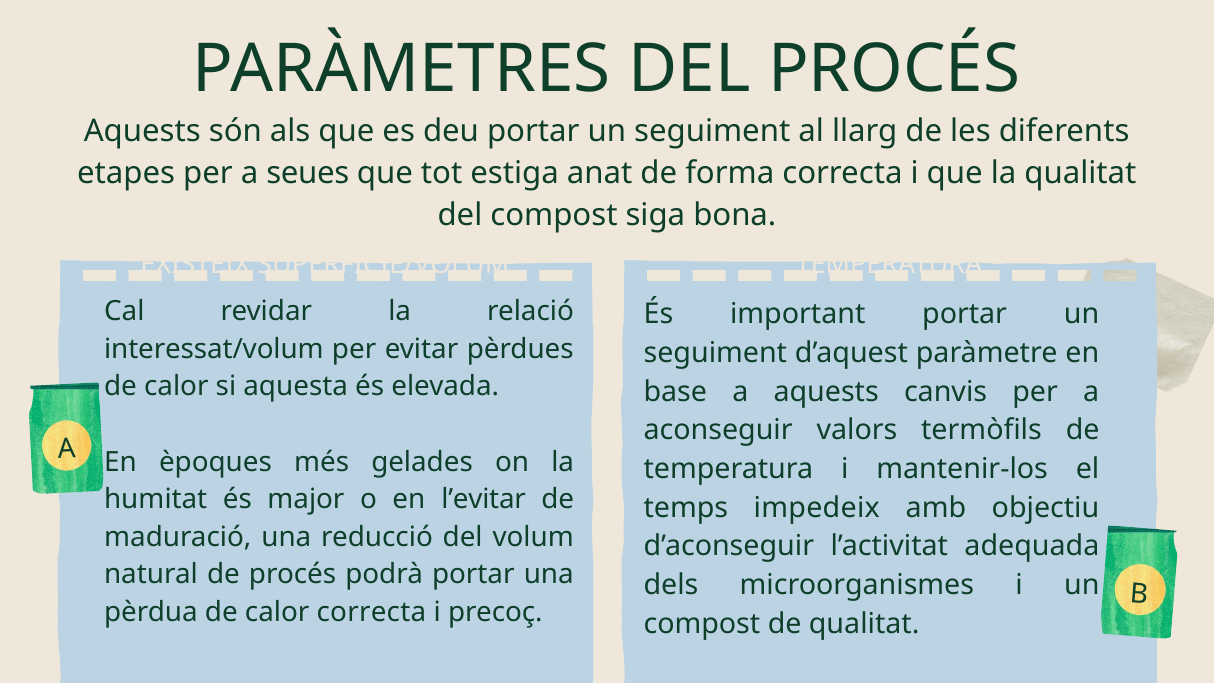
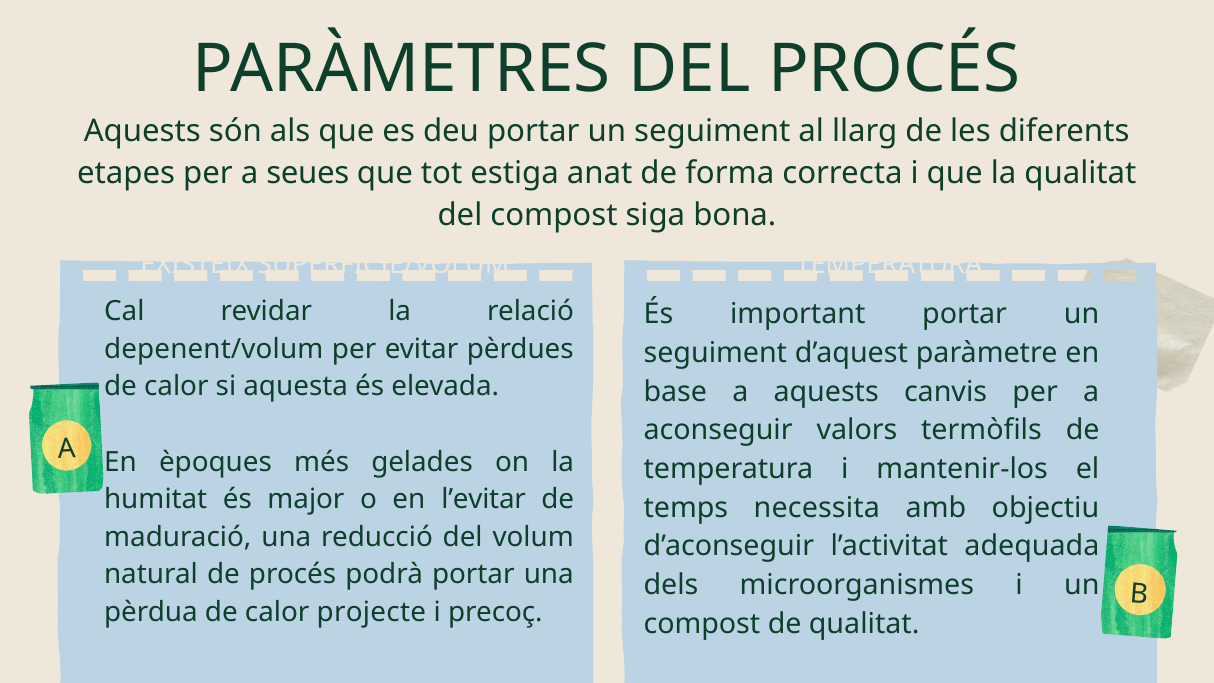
interessat/volum: interessat/volum -> depenent/volum
impedeix: impedeix -> necessita
calor correcta: correcta -> projecte
